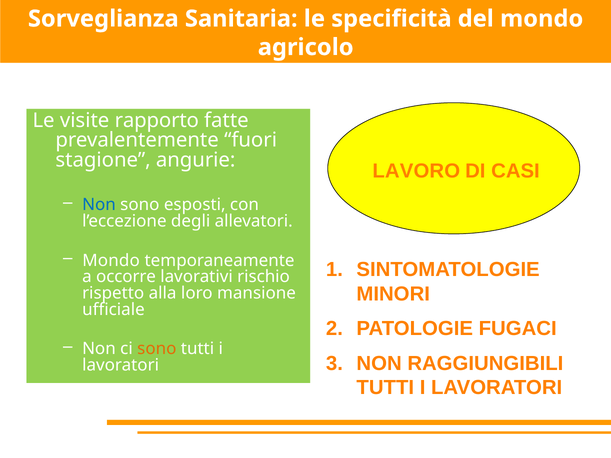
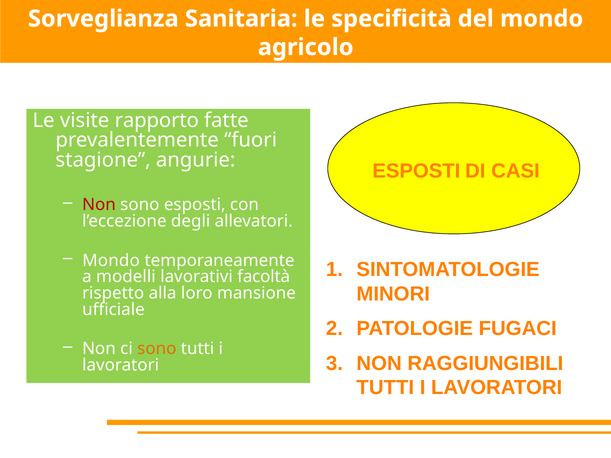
LAVORO at (416, 171): LAVORO -> ESPOSTI
Non at (99, 205) colour: blue -> red
occorre: occorre -> modelli
rischio: rischio -> facoltà
